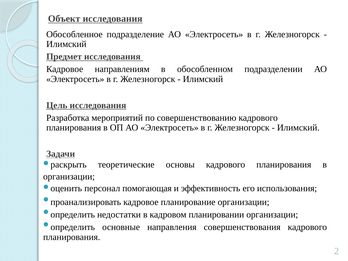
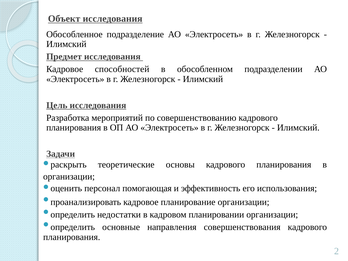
направлениям: направлениям -> способностей
